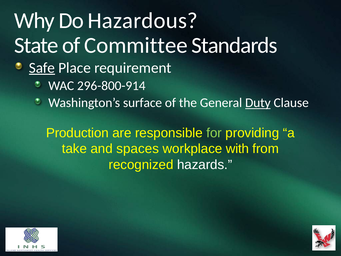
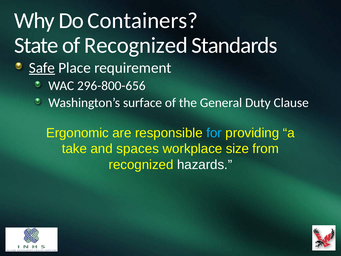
Hazardous: Hazardous -> Containers
of Committee: Committee -> Recognized
296-800-914: 296-800-914 -> 296-800-656
Duty underline: present -> none
Production: Production -> Ergonomic
for colour: light green -> light blue
with: with -> size
